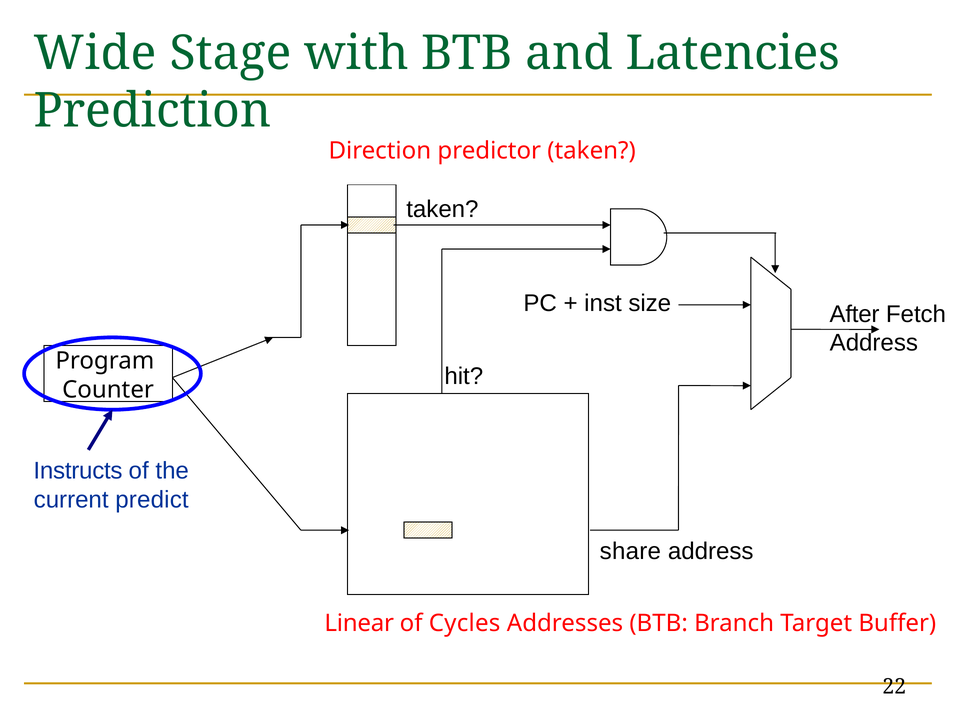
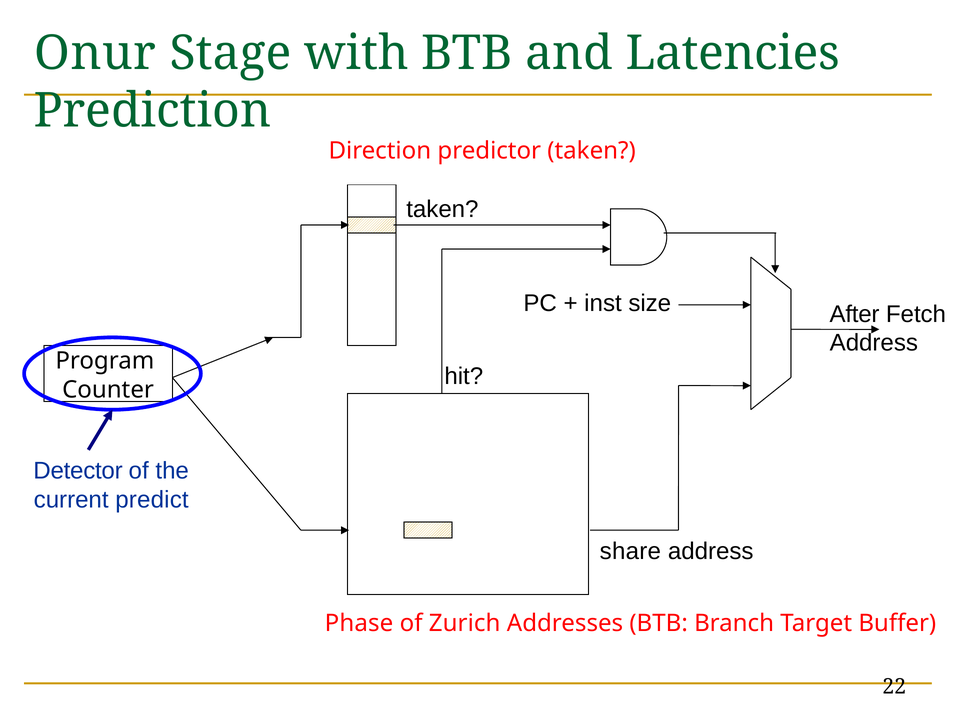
Wide: Wide -> Onur
Instructs: Instructs -> Detector
Linear: Linear -> Phase
Cycles: Cycles -> Zurich
